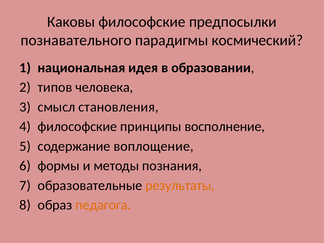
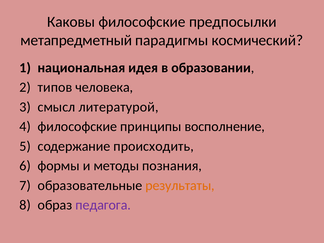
познавательного: познавательного -> метапредметный
становления: становления -> литературой
воплощение: воплощение -> происходить
педагога colour: orange -> purple
